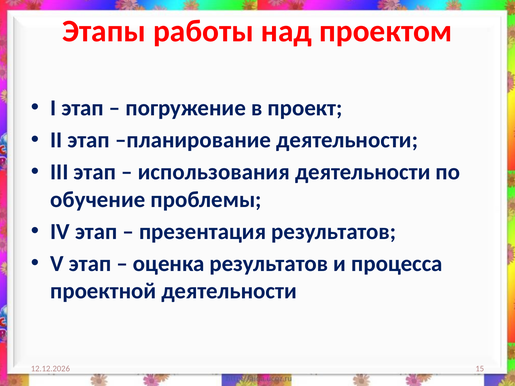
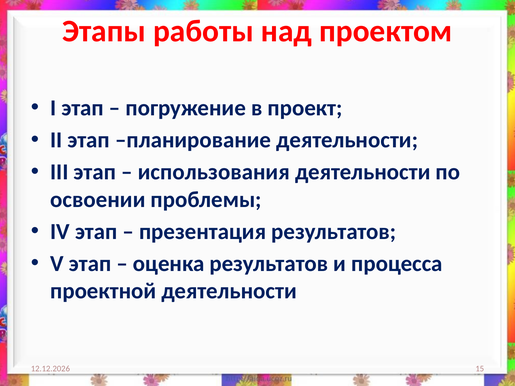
обучение: обучение -> освоении
